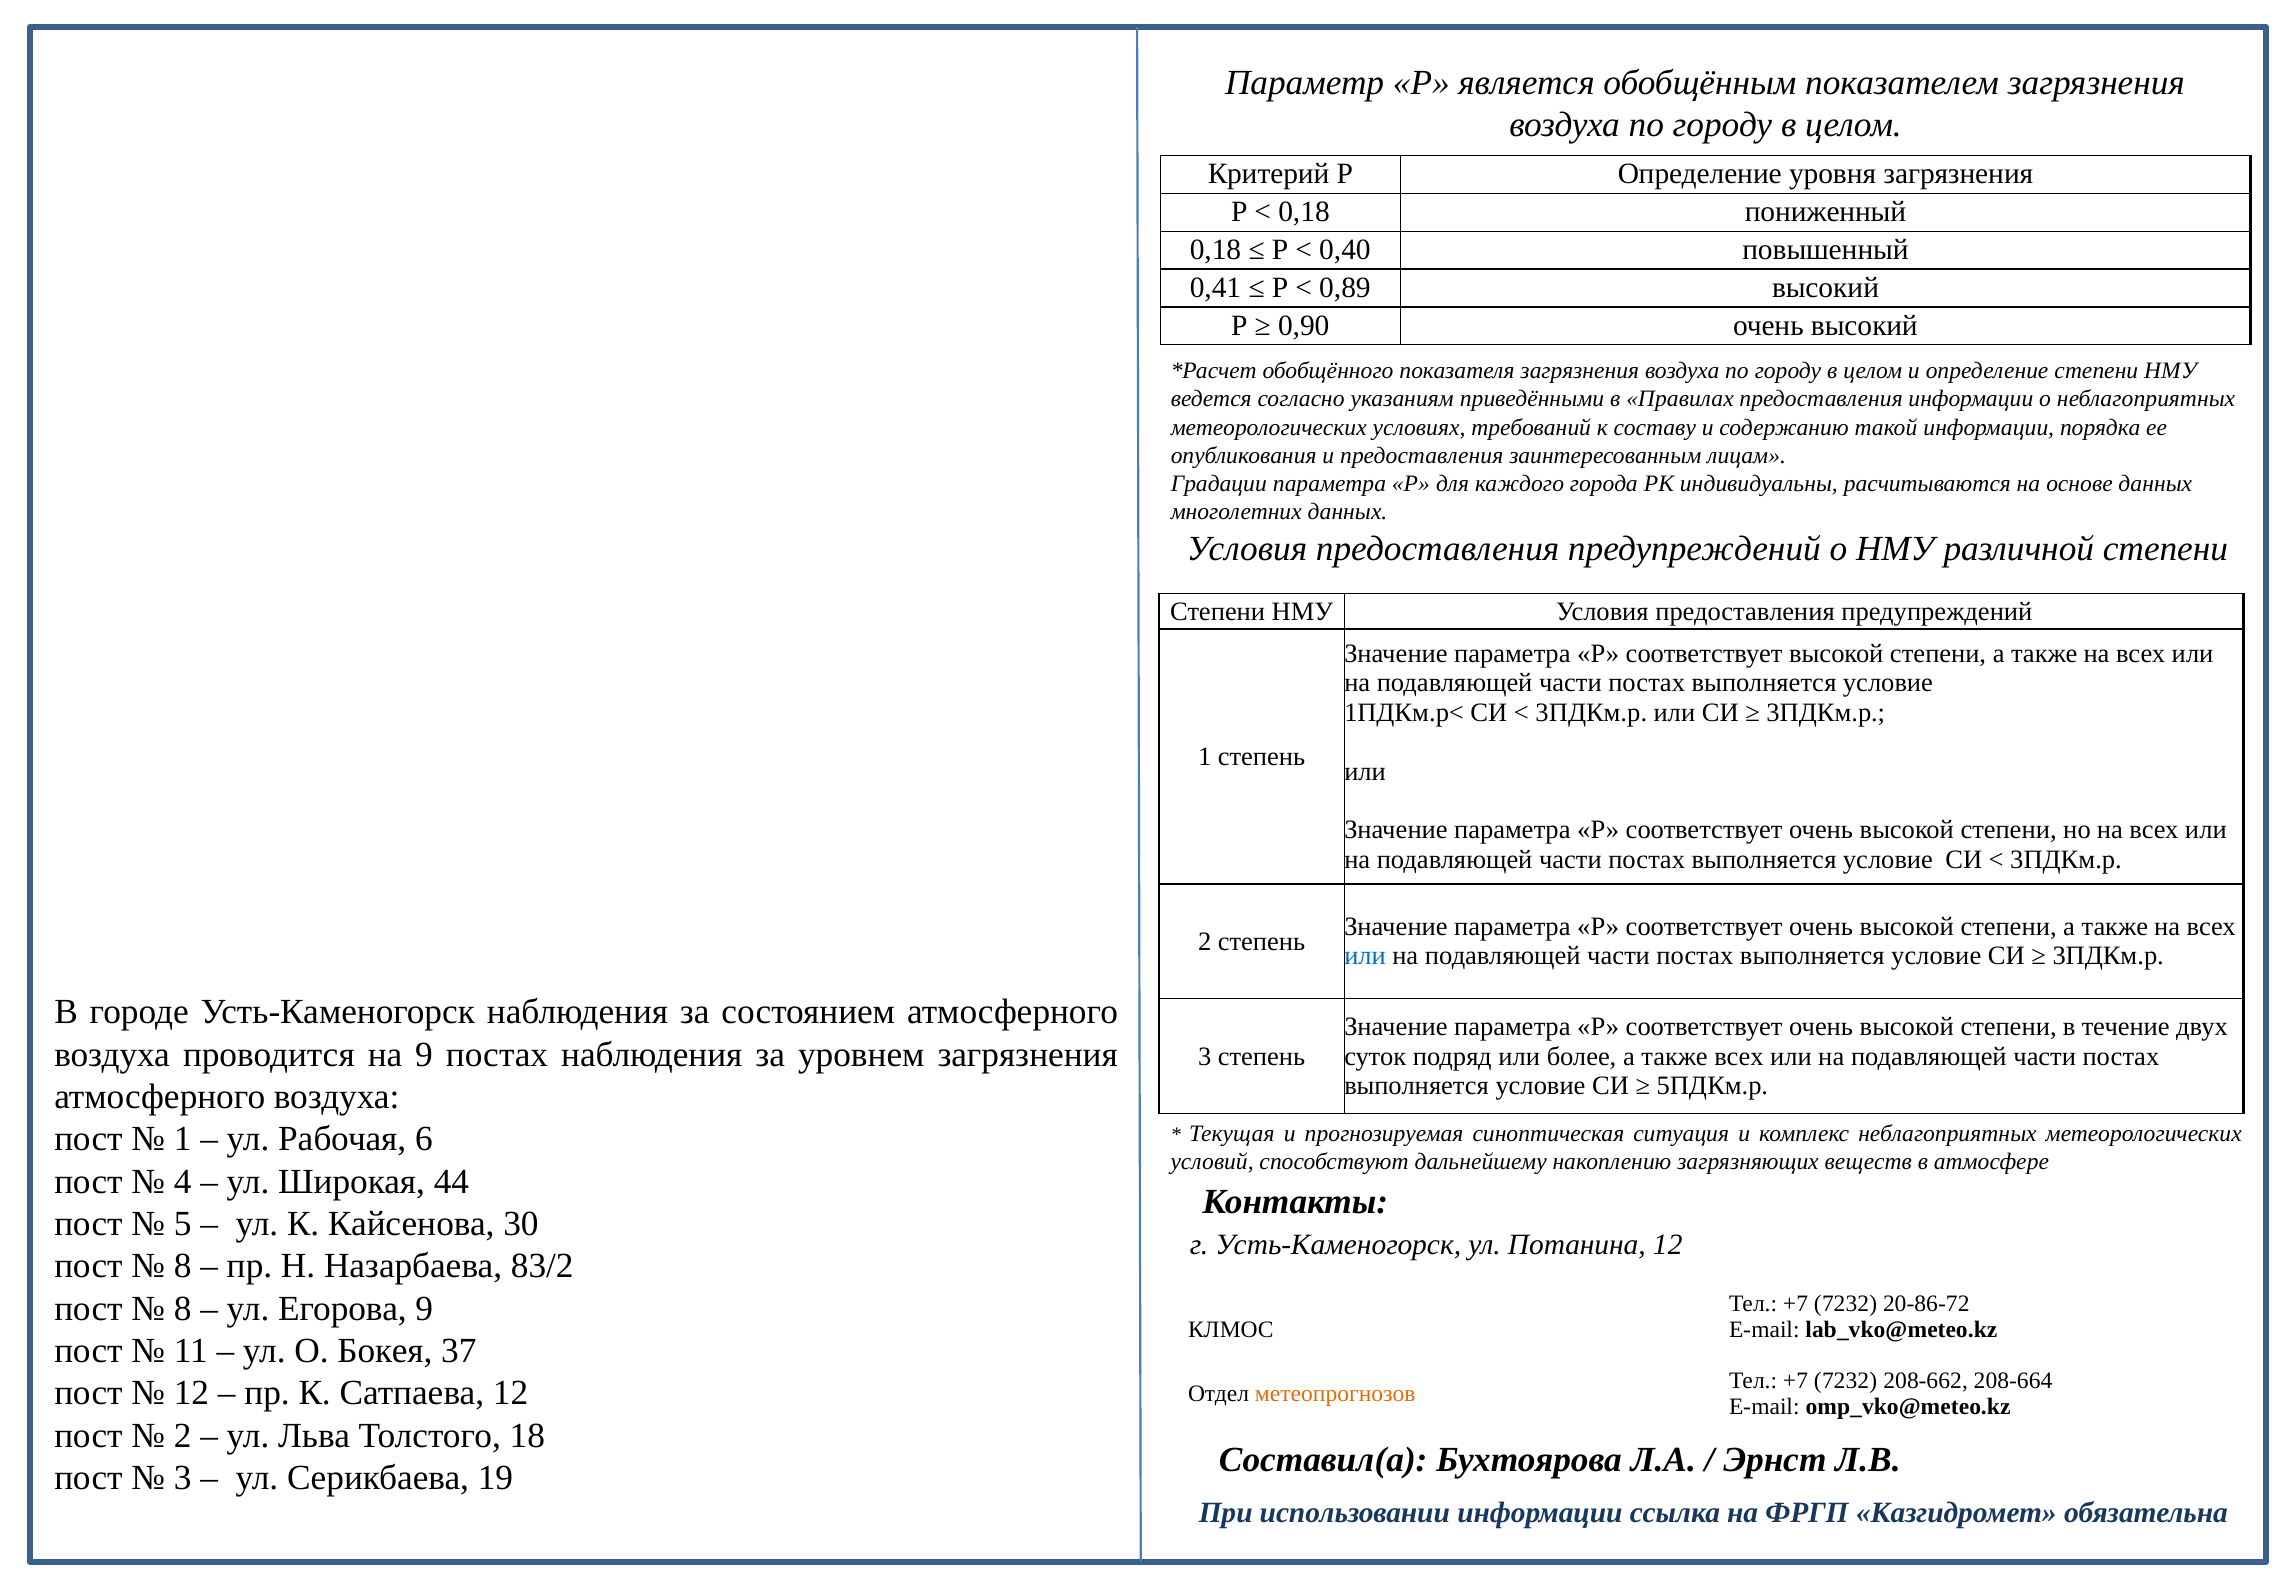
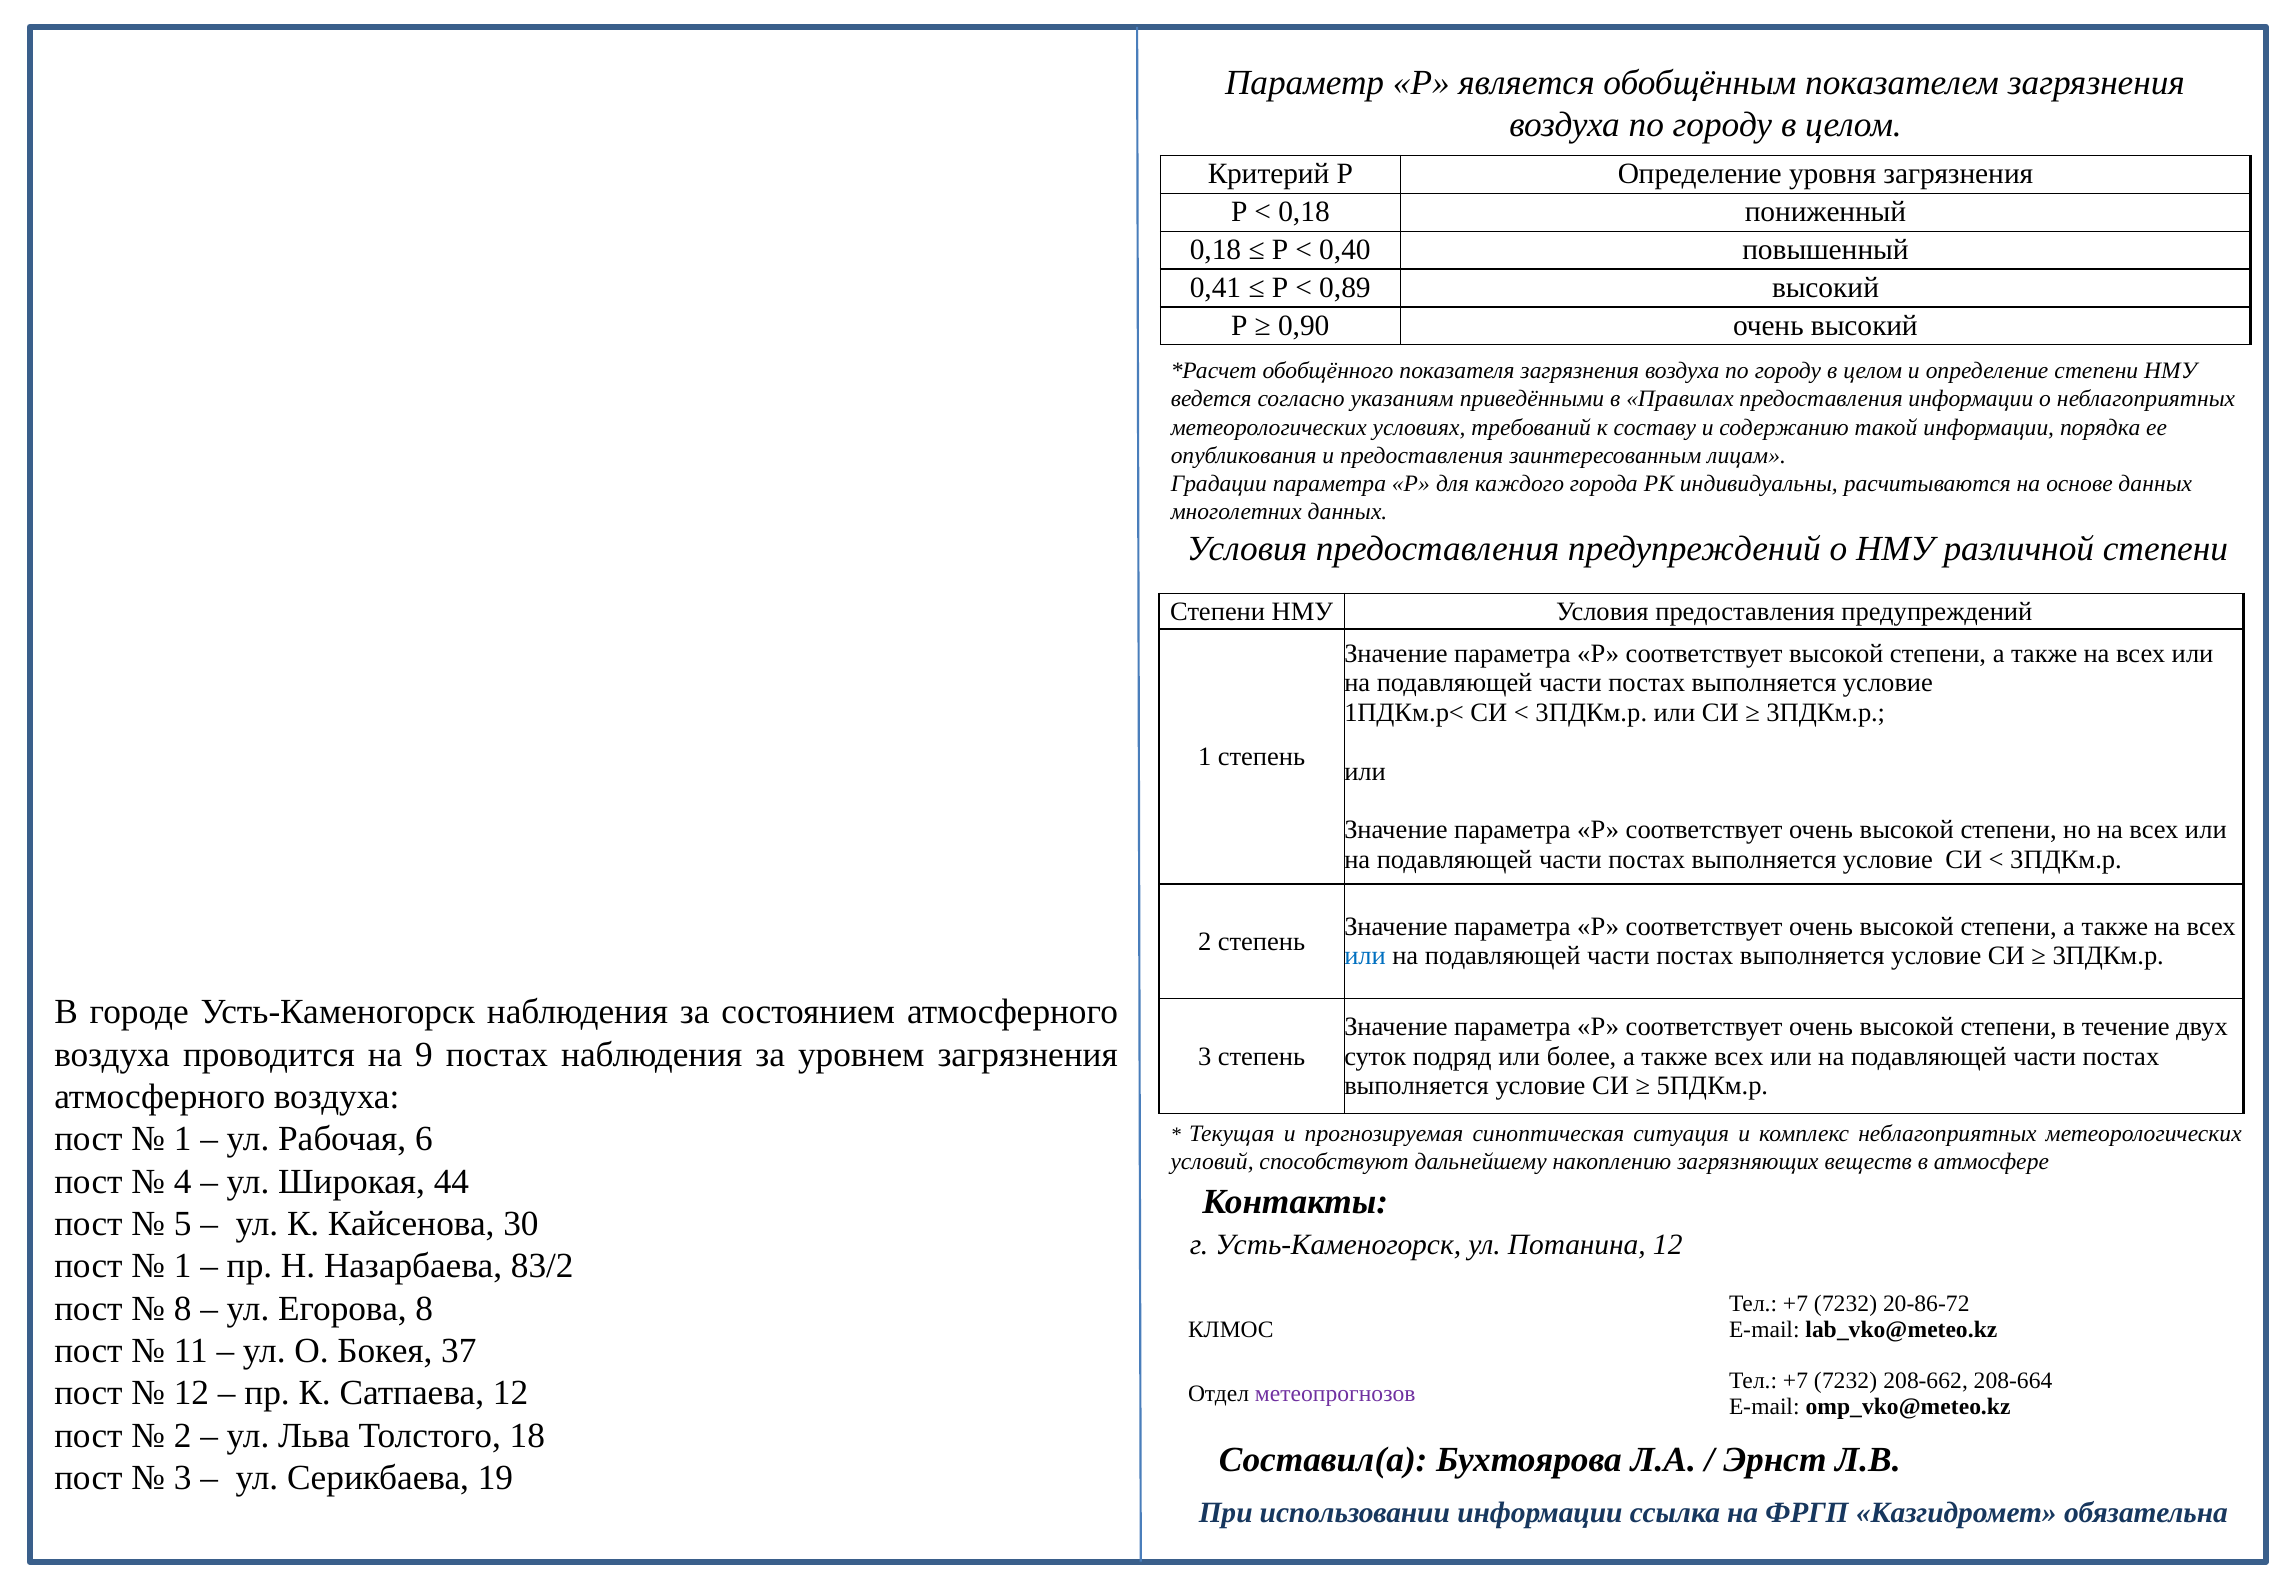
8 at (183, 1267): 8 -> 1
Егорова 9: 9 -> 8
метеопрогнозов colour: orange -> purple
